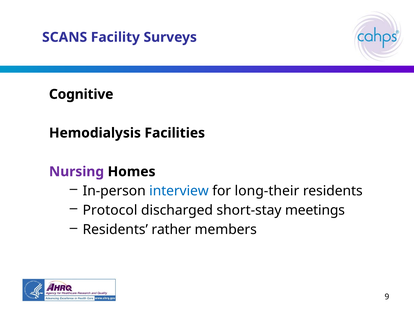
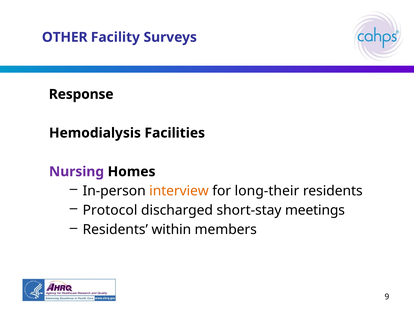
SCANS: SCANS -> OTHER
Cognitive: Cognitive -> Response
interview colour: blue -> orange
rather: rather -> within
